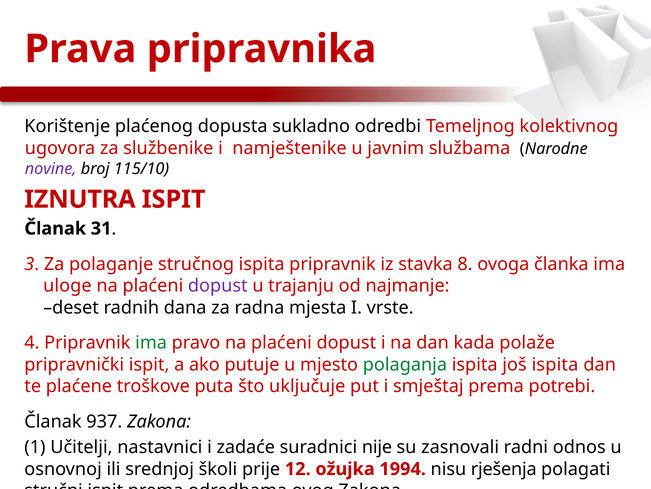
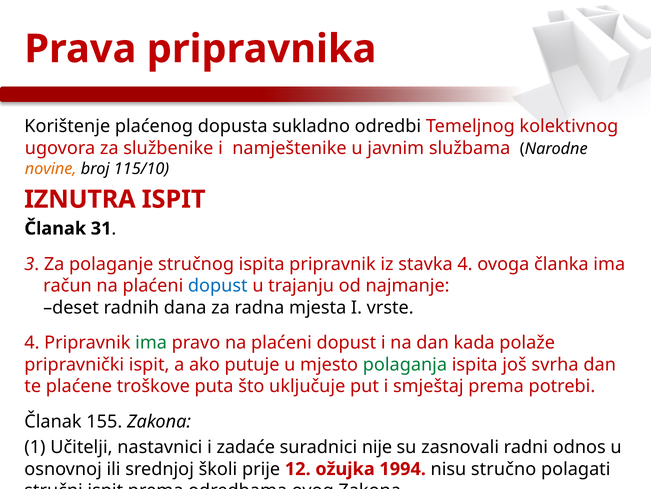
novine colour: purple -> orange
stavka 8: 8 -> 4
uloge: uloge -> račun
dopust at (218, 285) colour: purple -> blue
još ispita: ispita -> svrha
937: 937 -> 155
rješenja: rješenja -> stručno
